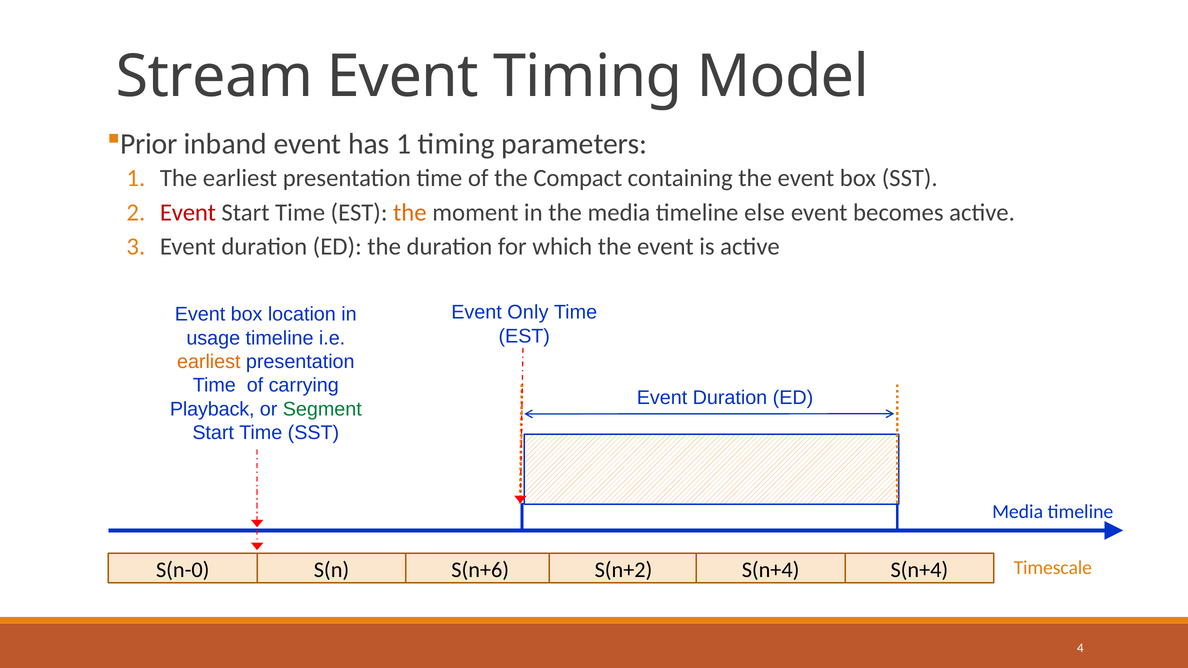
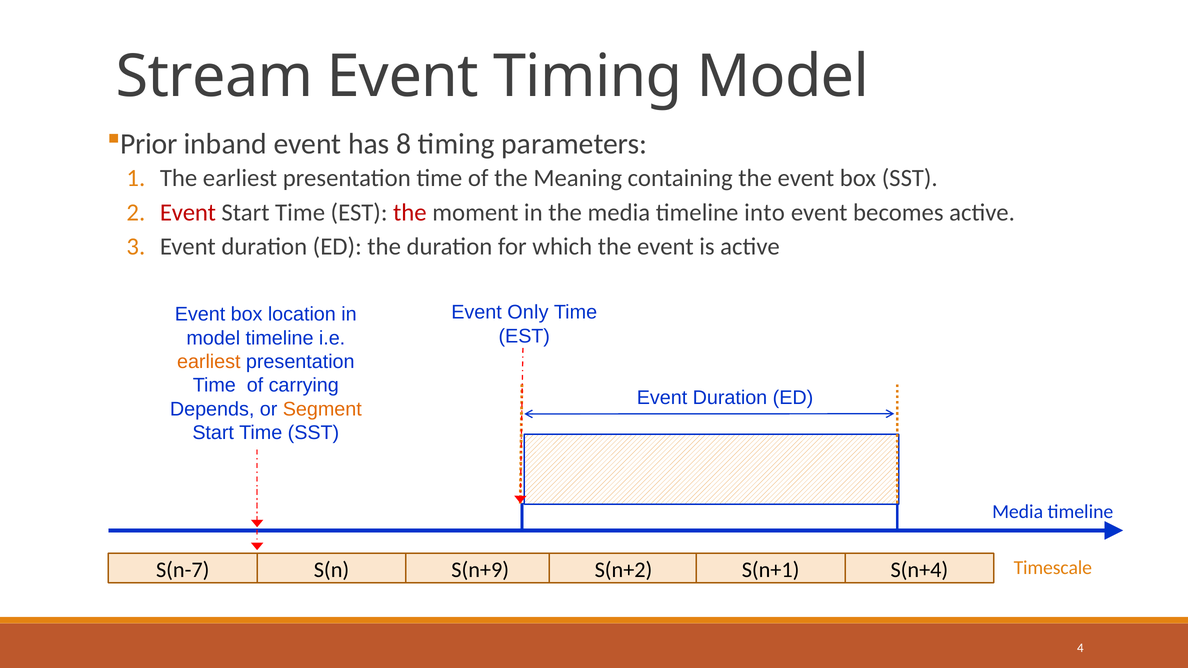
has 1: 1 -> 8
Compact: Compact -> Meaning
the at (410, 213) colour: orange -> red
else: else -> into
usage at (213, 338): usage -> model
Playback: Playback -> Depends
Segment colour: green -> orange
S(n-0: S(n-0 -> S(n-7
S(n+6: S(n+6 -> S(n+9
S(n+2 S(n+4: S(n+4 -> S(n+1
